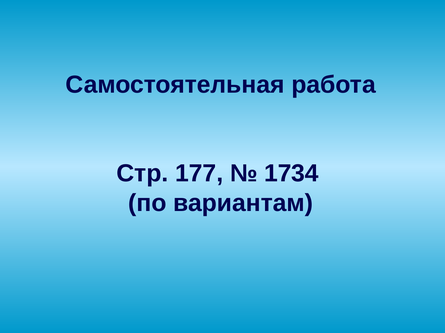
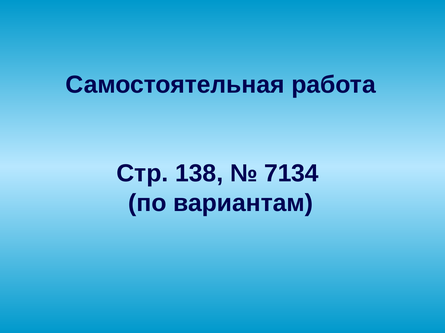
177: 177 -> 138
1734: 1734 -> 7134
